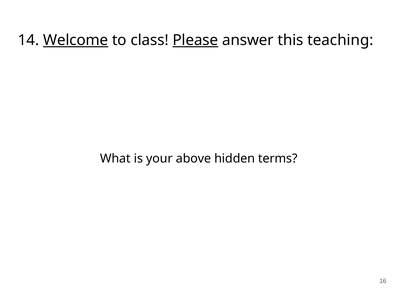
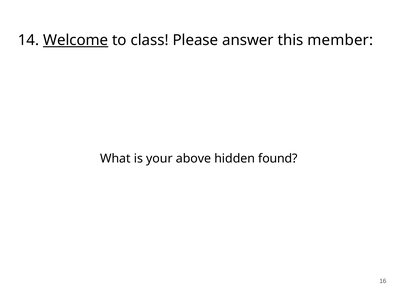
Please underline: present -> none
teaching: teaching -> member
terms: terms -> found
